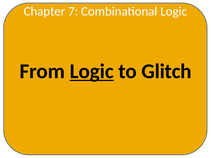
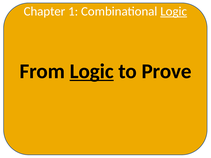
7: 7 -> 1
Logic at (174, 11) underline: none -> present
Glitch: Glitch -> Prove
